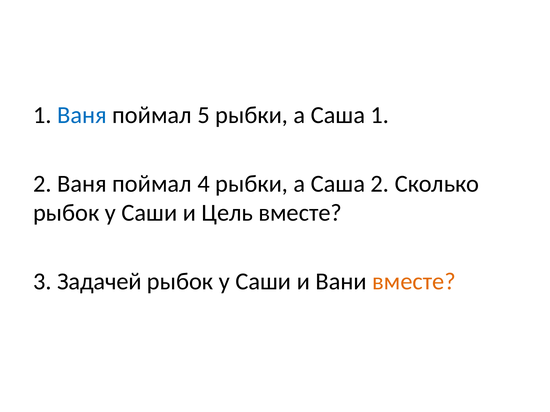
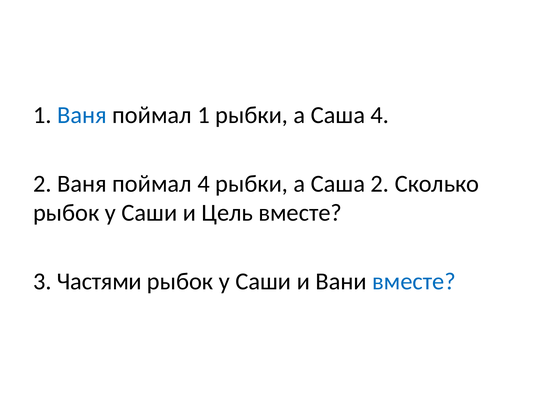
поймал 5: 5 -> 1
Саша 1: 1 -> 4
Задачей: Задачей -> Частями
вместе at (414, 282) colour: orange -> blue
